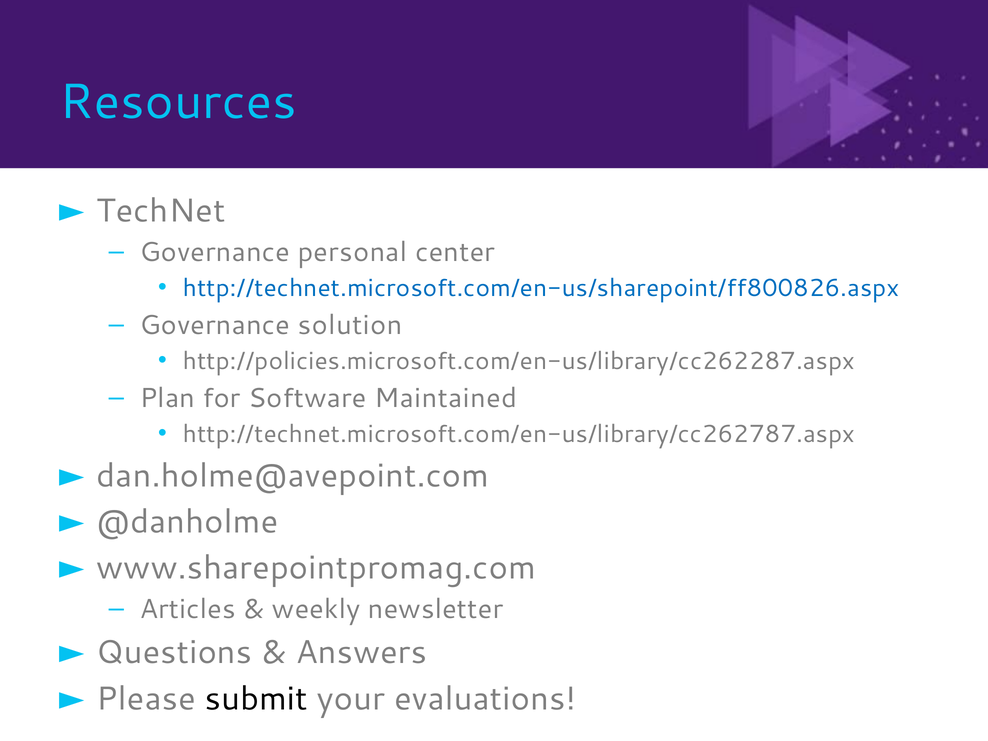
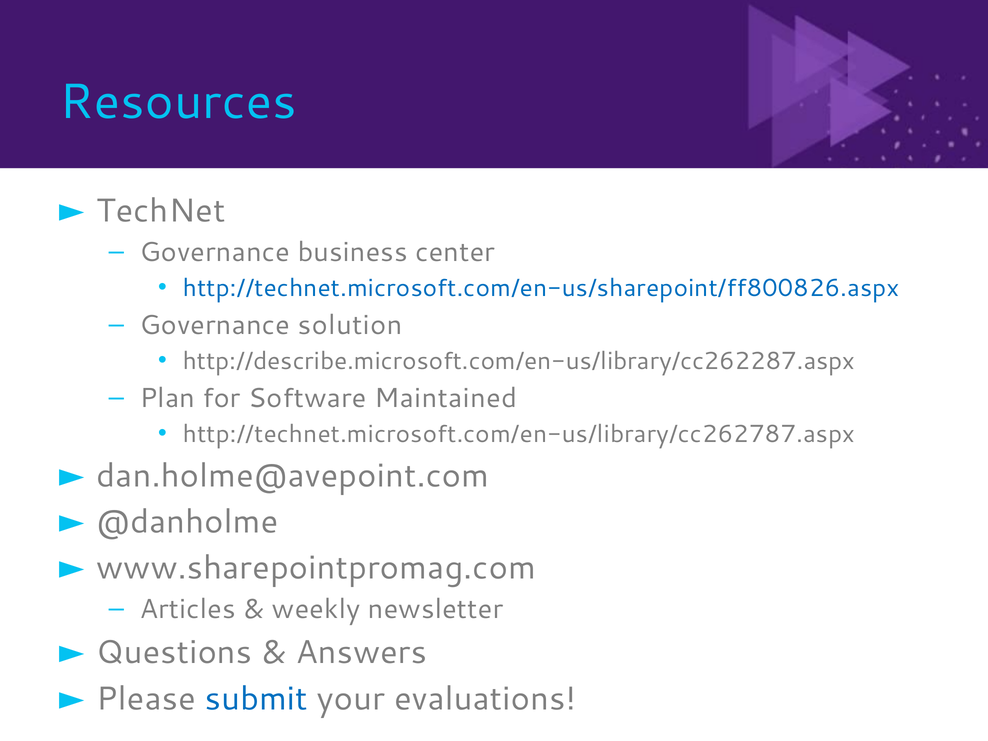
personal: personal -> business
http://policies.microsoft.com/en-us/library/cc262287.aspx: http://policies.microsoft.com/en-us/library/cc262287.aspx -> http://describe.microsoft.com/en-us/library/cc262287.aspx
submit colour: black -> blue
